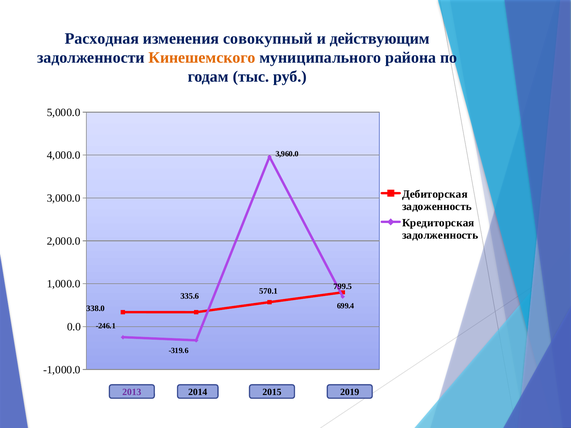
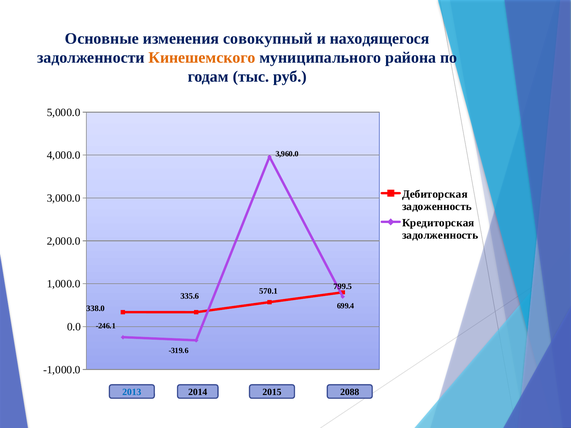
Расходная: Расходная -> Основные
действующим: действующим -> находящегося
2013 colour: purple -> blue
2019: 2019 -> 2088
